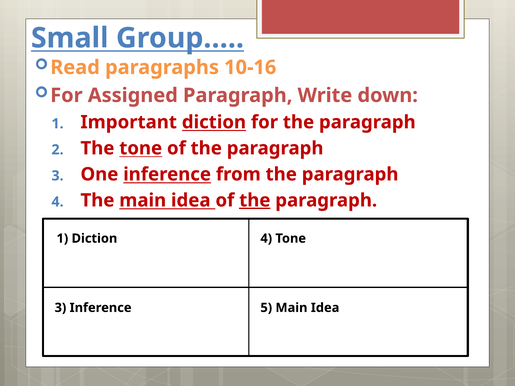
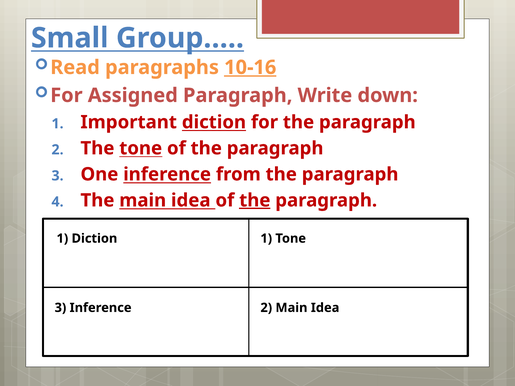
10-16 underline: none -> present
Diction 4: 4 -> 1
Inference 5: 5 -> 2
